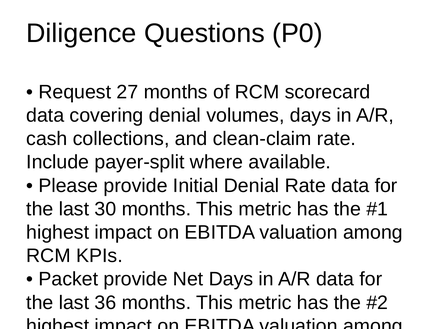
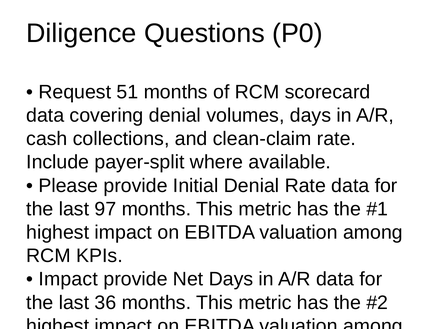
27: 27 -> 51
30: 30 -> 97
Packet at (68, 279): Packet -> Impact
